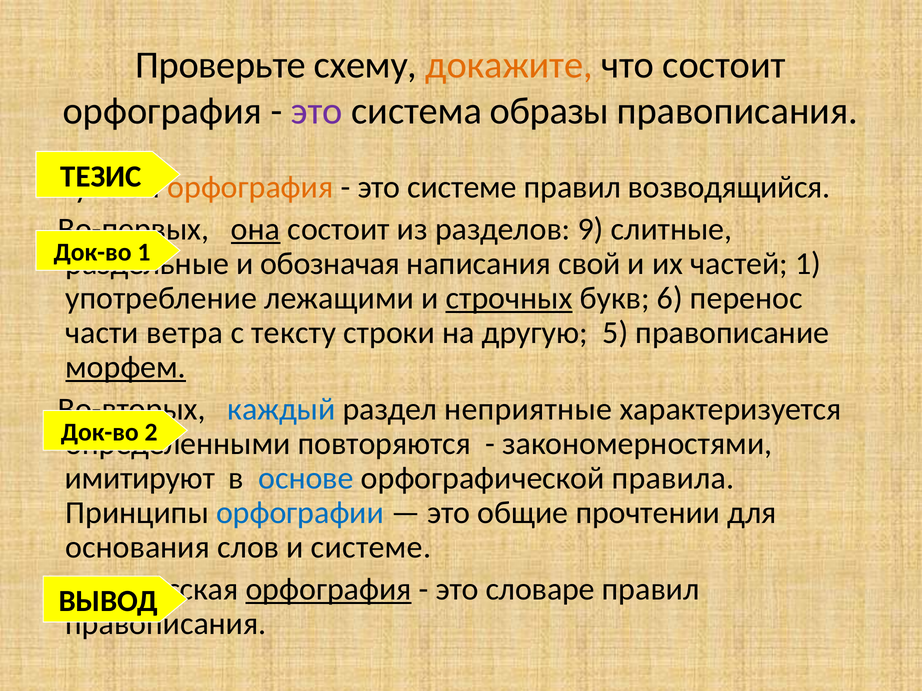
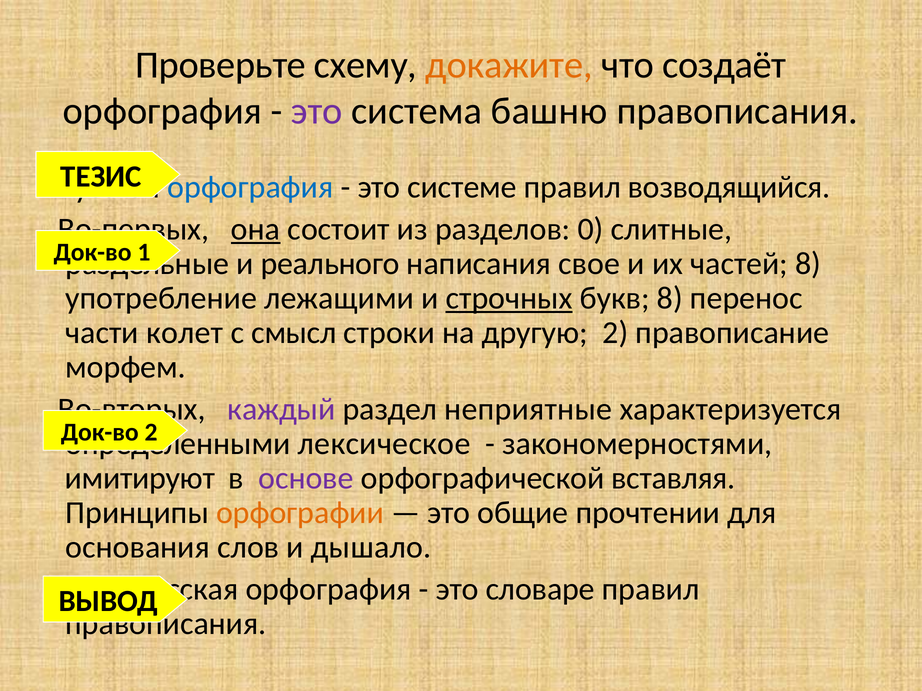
что состоит: состоит -> создаёт
образы: образы -> башню
орфография at (250, 187) colour: orange -> blue
9: 9 -> 0
обозначая: обозначая -> реального
свой: свой -> свое
частей 1: 1 -> 8
букв 6: 6 -> 8
ветра: ветра -> колет
тексту: тексту -> смысл
другую 5: 5 -> 2
морфем underline: present -> none
каждый colour: blue -> purple
повторяются: повторяются -> лексическое
основе colour: blue -> purple
правила: правила -> вставляя
орфографии colour: blue -> orange
и системе: системе -> дышало
орфография at (329, 590) underline: present -> none
